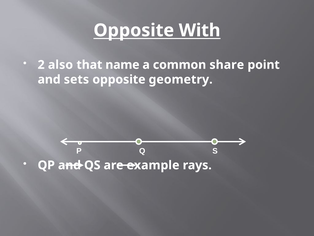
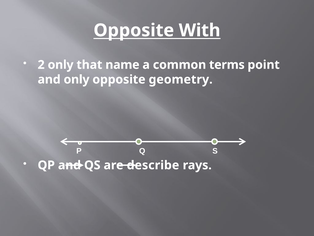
2 also: also -> only
share: share -> terms
and sets: sets -> only
example: example -> describe
